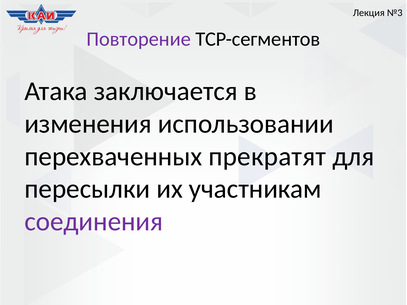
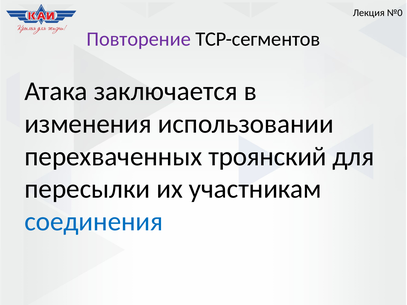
№3: №3 -> №0
прекратят: прекратят -> троянский
соединения colour: purple -> blue
